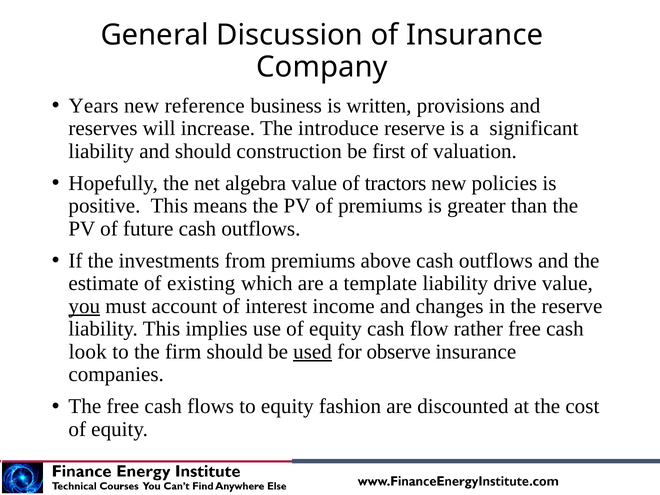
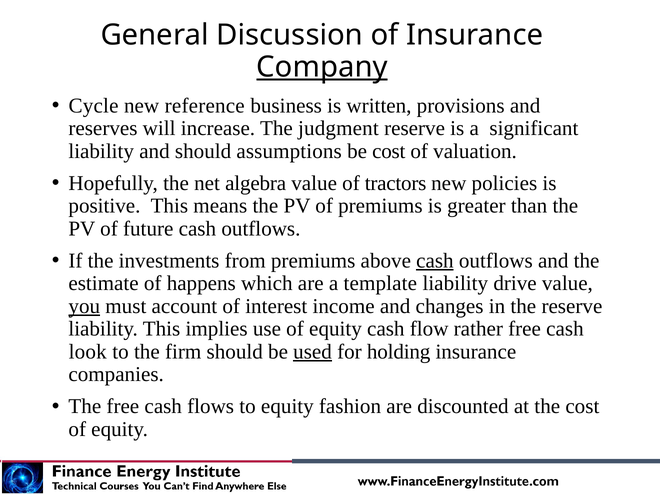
Company underline: none -> present
Years: Years -> Cycle
introduce: introduce -> judgment
construction: construction -> assumptions
be first: first -> cost
cash at (435, 261) underline: none -> present
existing: existing -> happens
observe: observe -> holding
